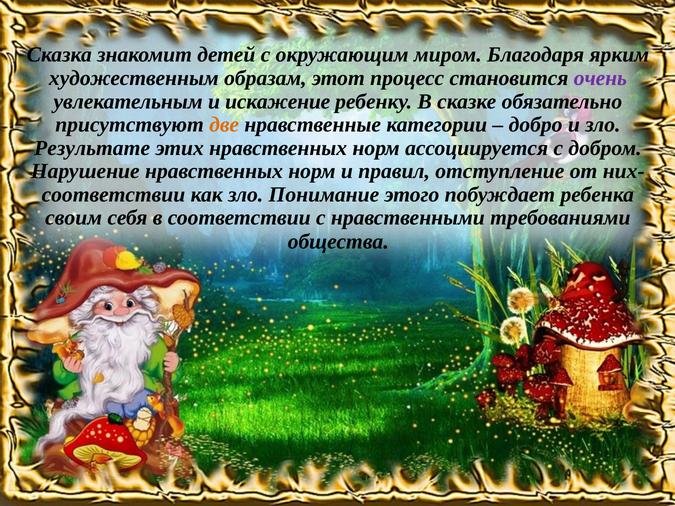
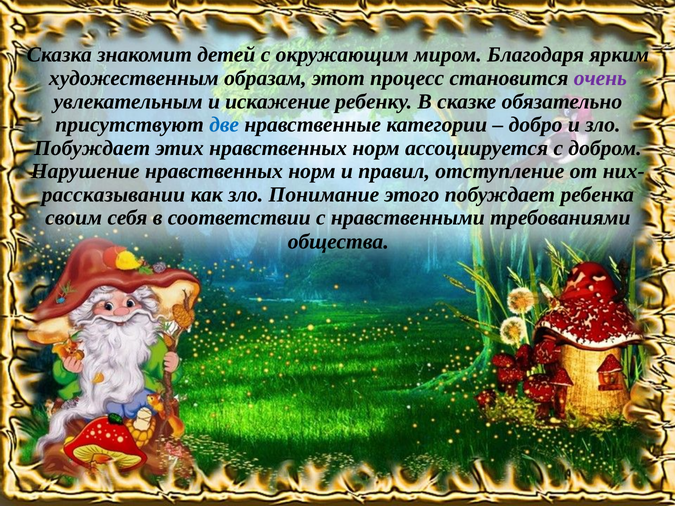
две colour: orange -> blue
Результате at (92, 148): Результате -> Побуждает
соответствии at (113, 195): соответствии -> рассказывании
